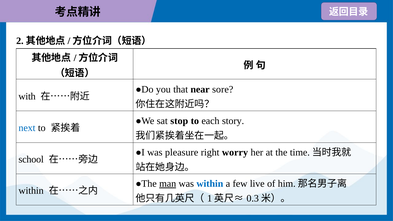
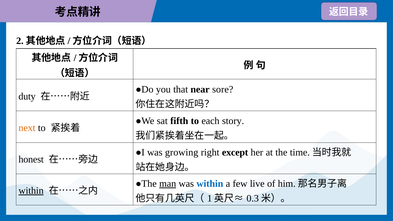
with: with -> duty
stop: stop -> fifth
next colour: blue -> orange
pleasure: pleasure -> growing
worry: worry -> except
school: school -> honest
within at (31, 191) underline: none -> present
